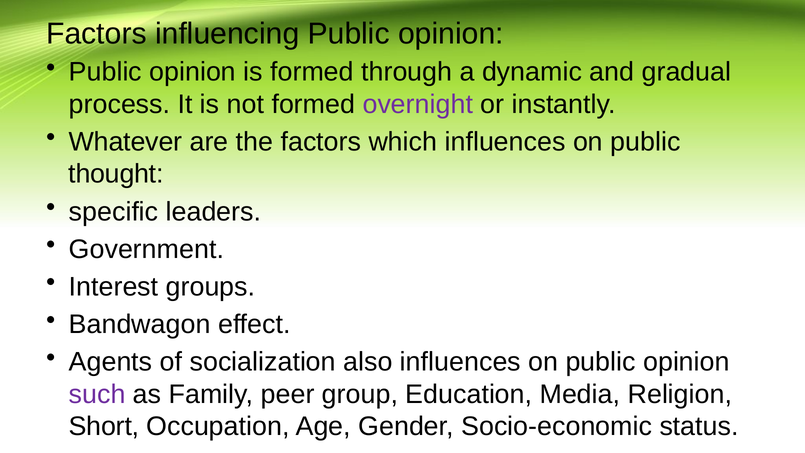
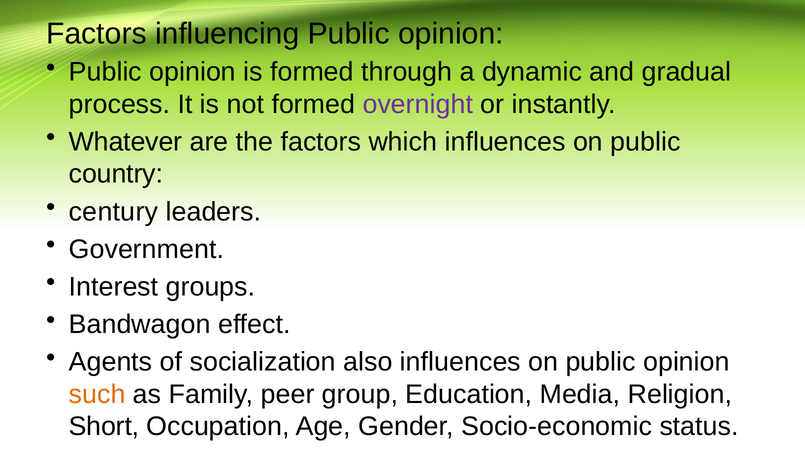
thought: thought -> country
specific: specific -> century
such colour: purple -> orange
